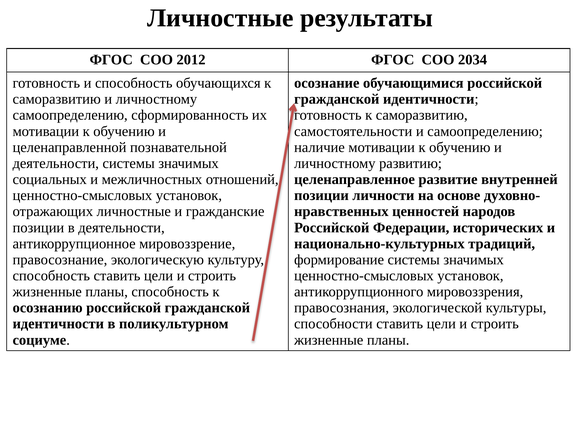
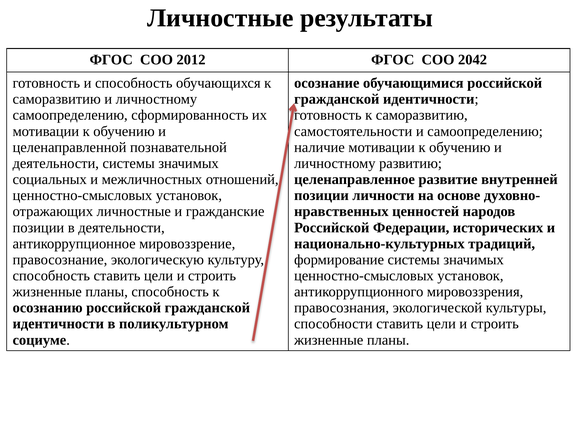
2034: 2034 -> 2042
